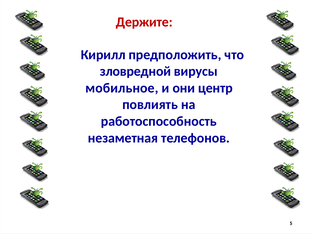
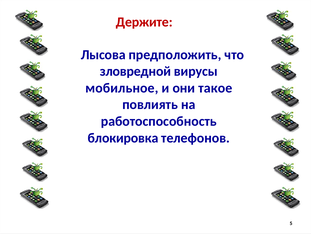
Кирилл: Кирилл -> Лысова
центр: центр -> такое
незаметная: незаметная -> блокировка
